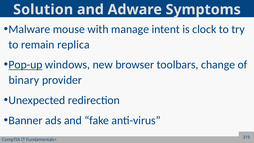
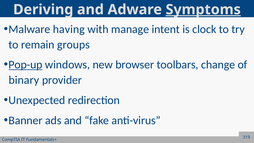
Solution: Solution -> Deriving
Symptoms underline: none -> present
mouse: mouse -> having
replica: replica -> groups
